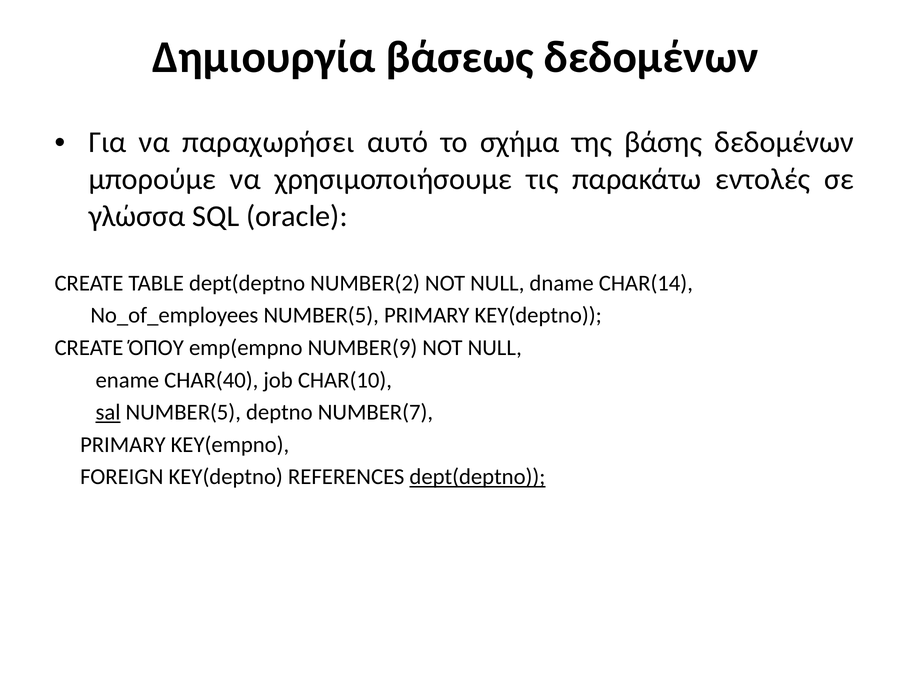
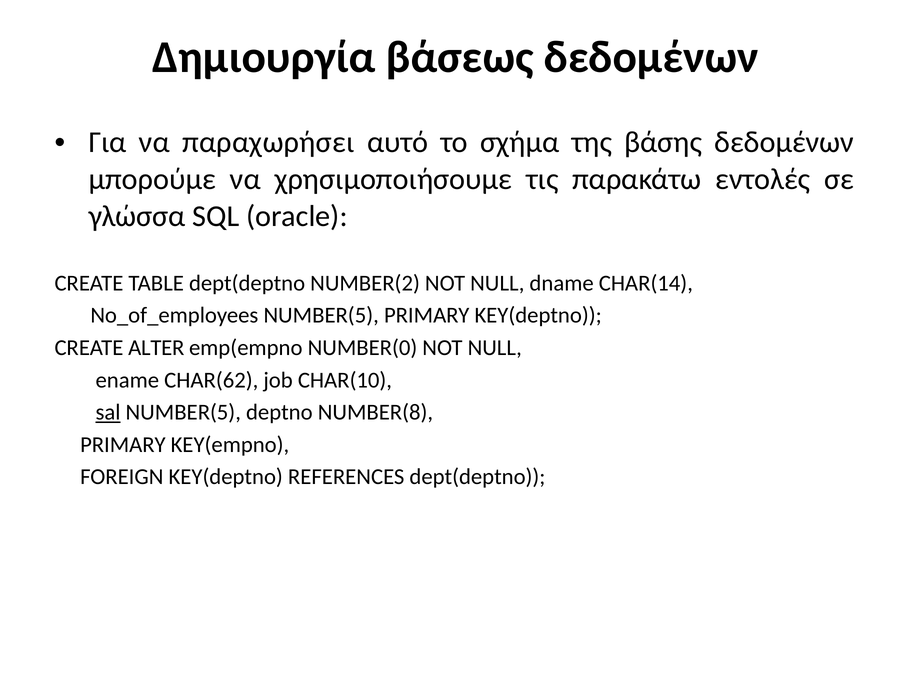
ΌΠΟΥ: ΌΠΟΥ -> ALTER
NUMBER(9: NUMBER(9 -> NUMBER(0
CHAR(40: CHAR(40 -> CHAR(62
NUMBER(7: NUMBER(7 -> NUMBER(8
dept(deptno at (477, 477) underline: present -> none
